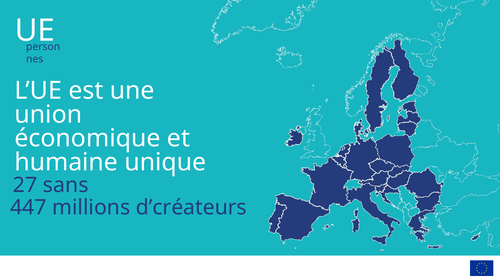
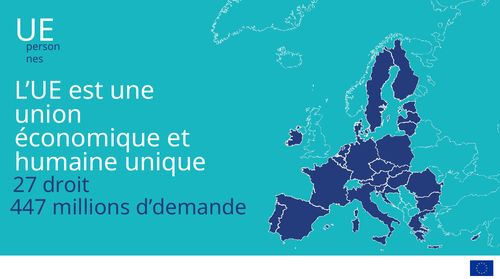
sans: sans -> droit
d’créateurs: d’créateurs -> d’demande
